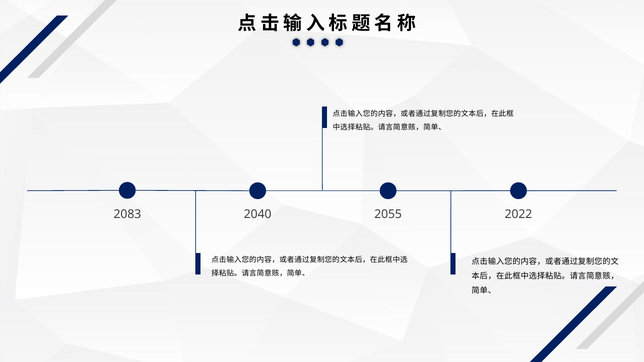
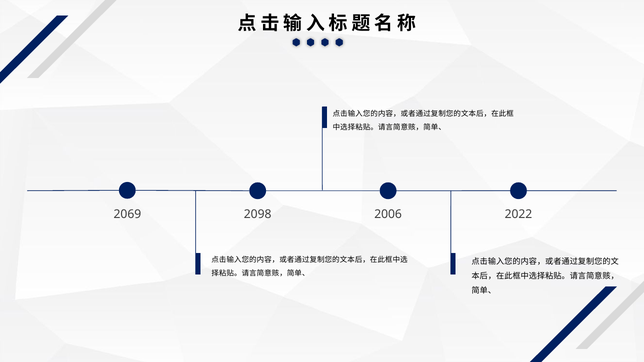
2083: 2083 -> 2069
2040: 2040 -> 2098
2055: 2055 -> 2006
